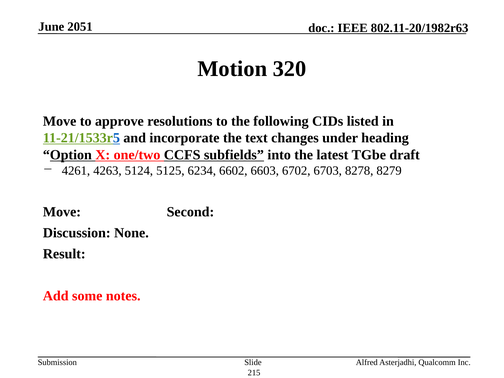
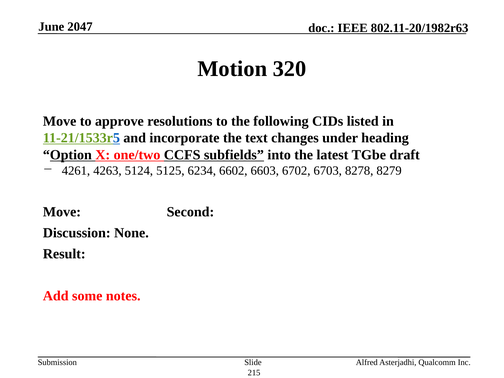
2051: 2051 -> 2047
